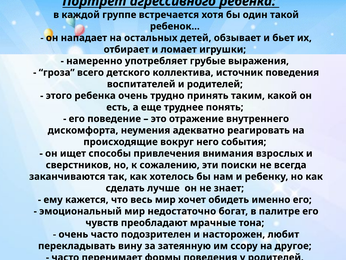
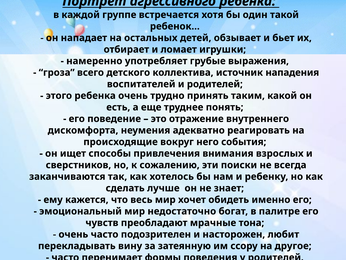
источник поведения: поведения -> нападения
